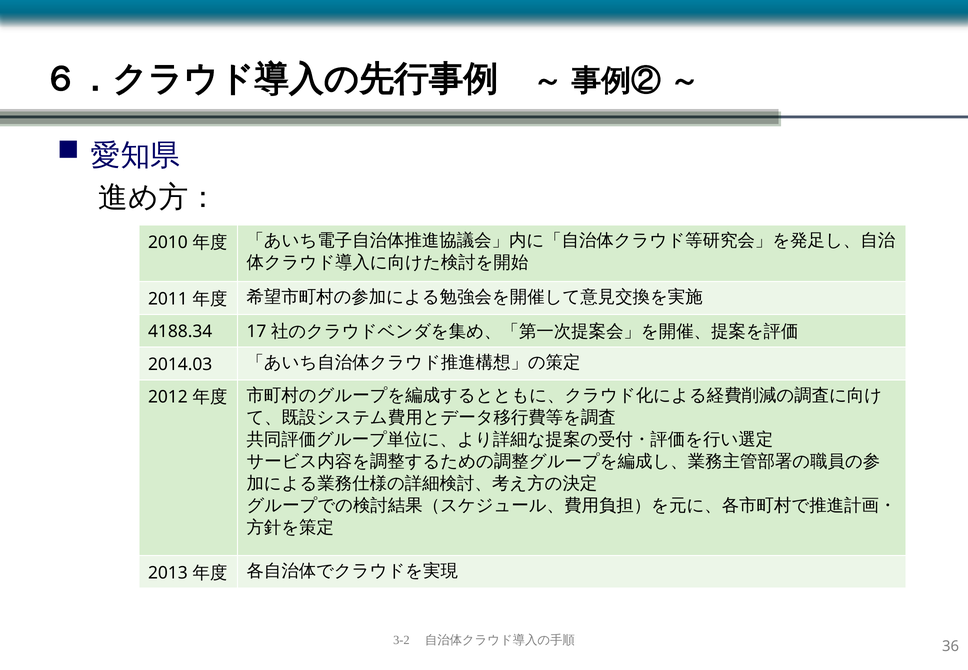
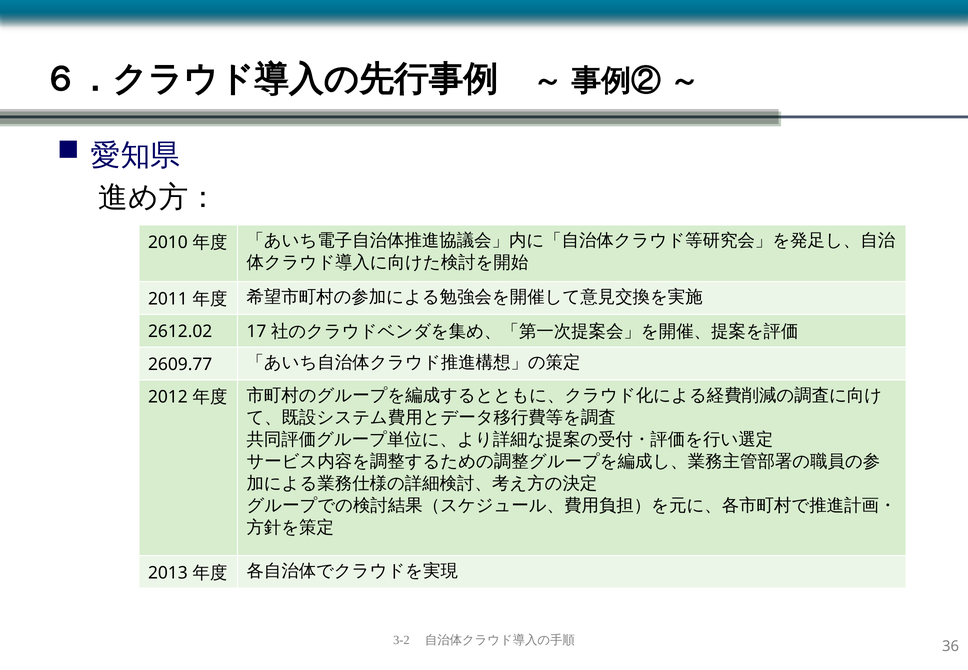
4188.34: 4188.34 -> 2612.02
2014.03: 2014.03 -> 2609.77
